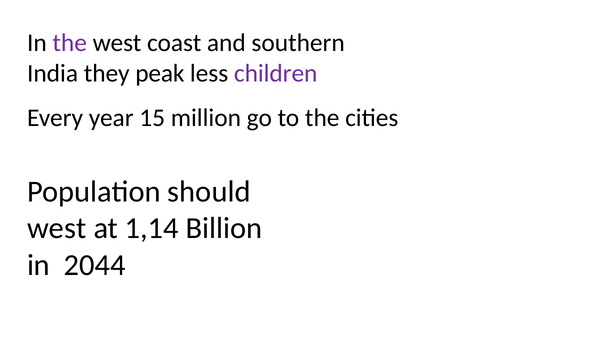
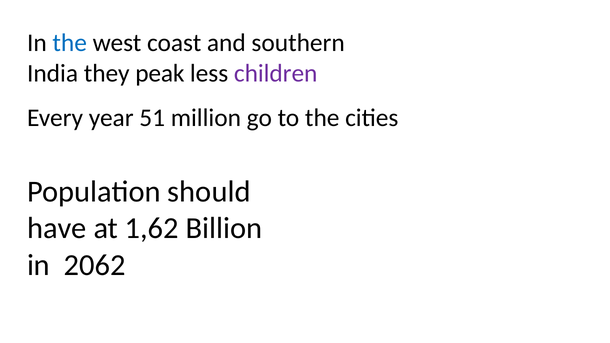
the at (70, 43) colour: purple -> blue
15: 15 -> 51
west at (57, 228): west -> have
1,14: 1,14 -> 1,62
2044: 2044 -> 2062
